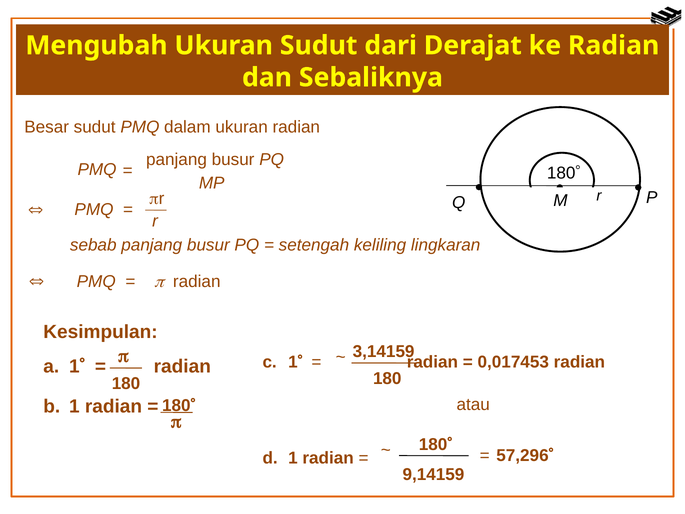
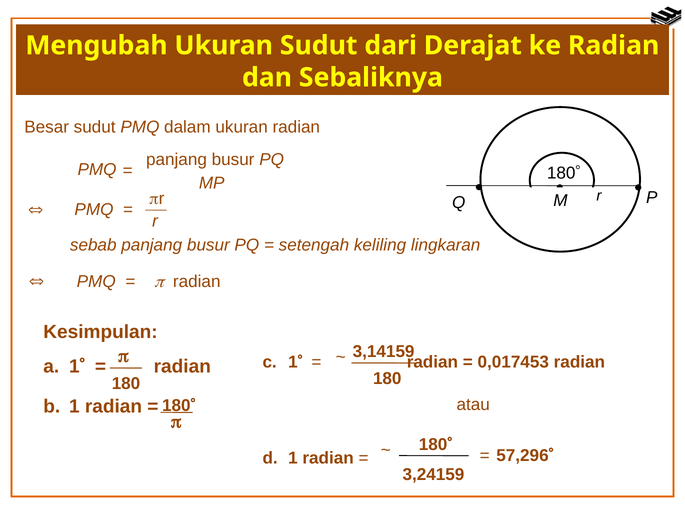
9,14159: 9,14159 -> 3,24159
